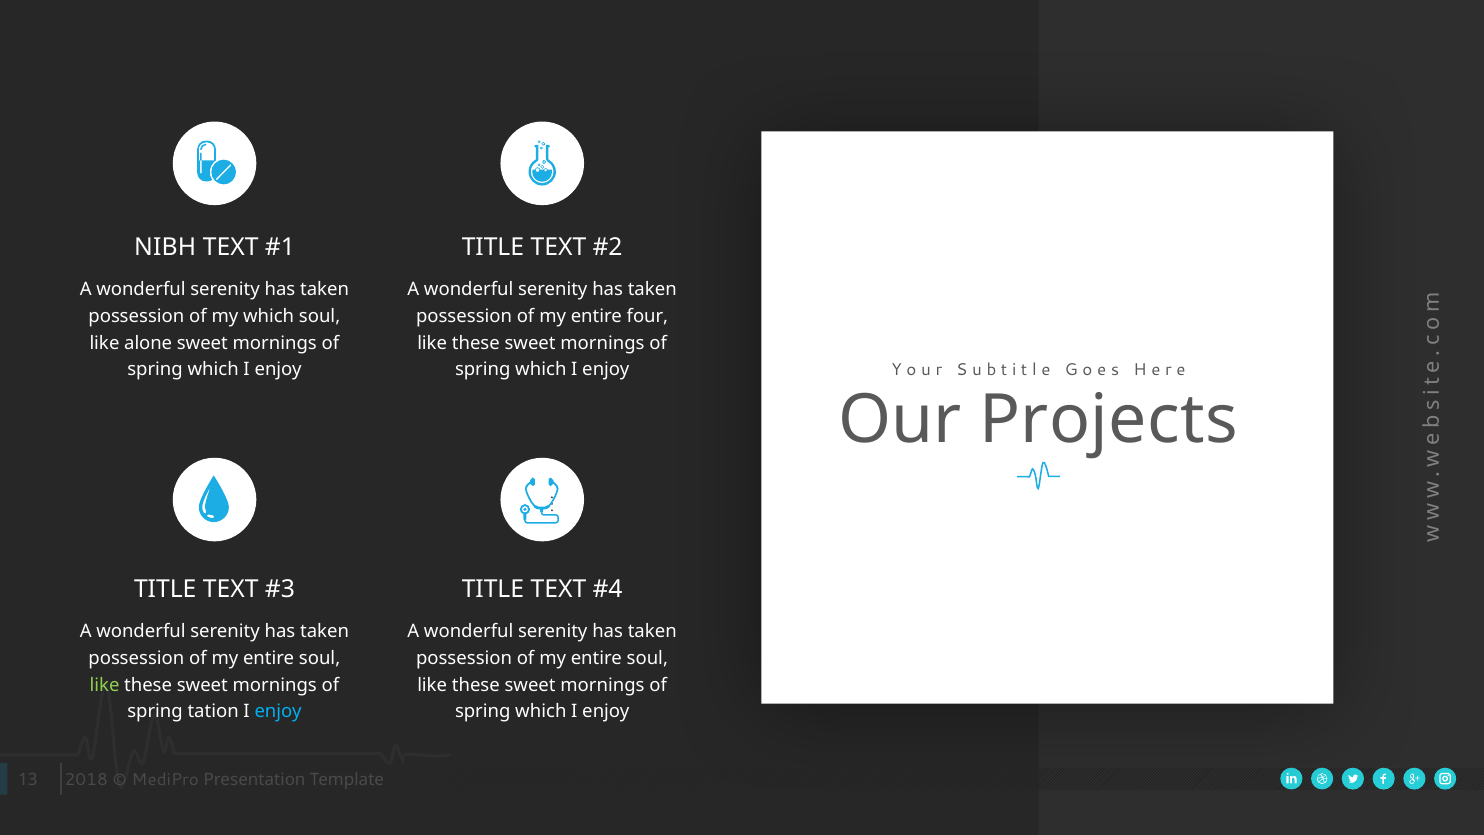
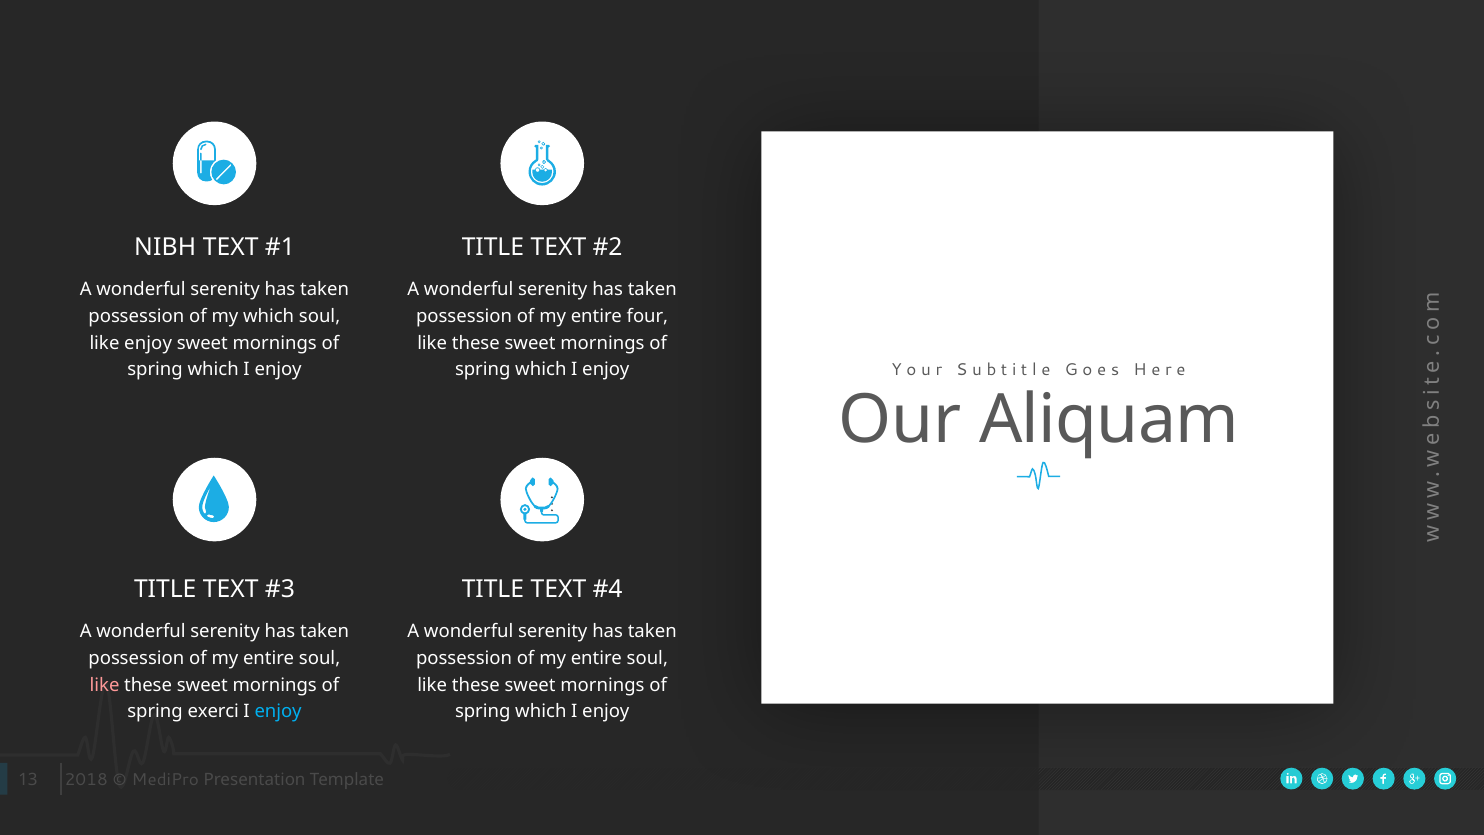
like alone: alone -> enjoy
Projects: Projects -> Aliquam
like at (105, 685) colour: light green -> pink
tation: tation -> exerci
